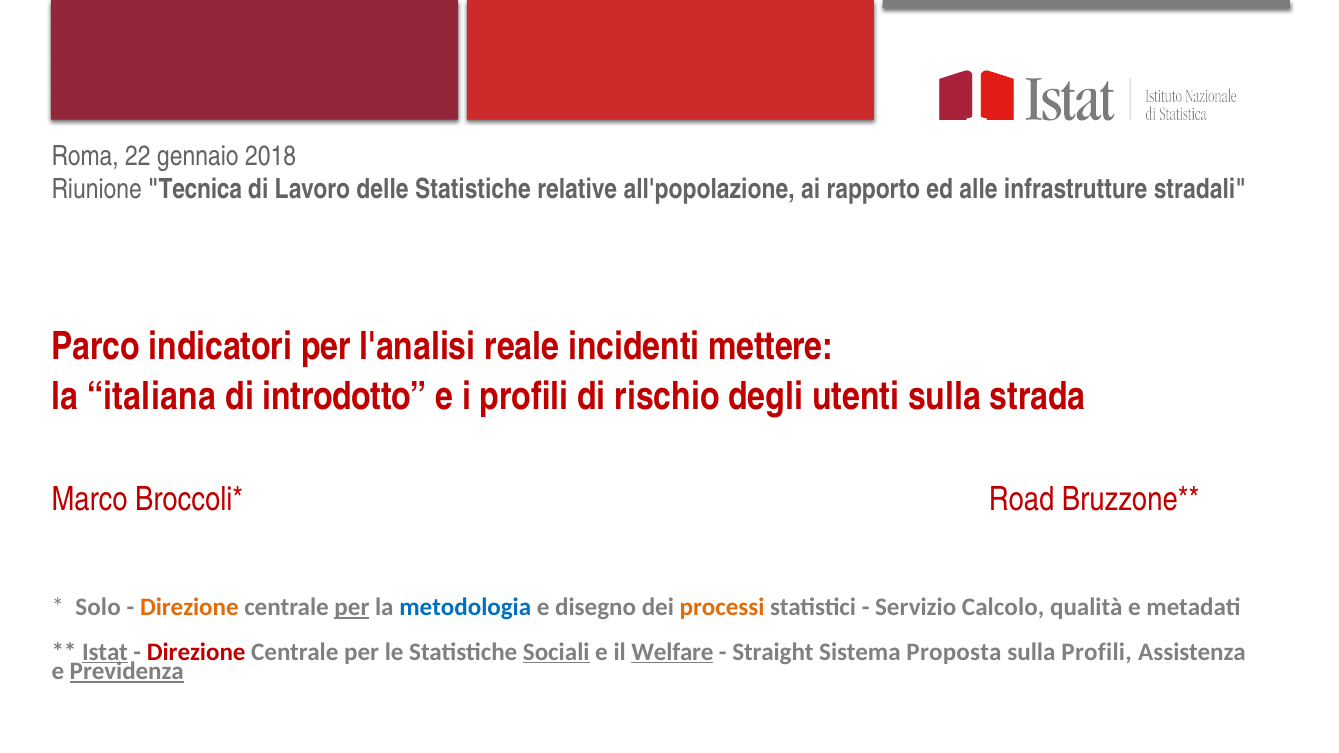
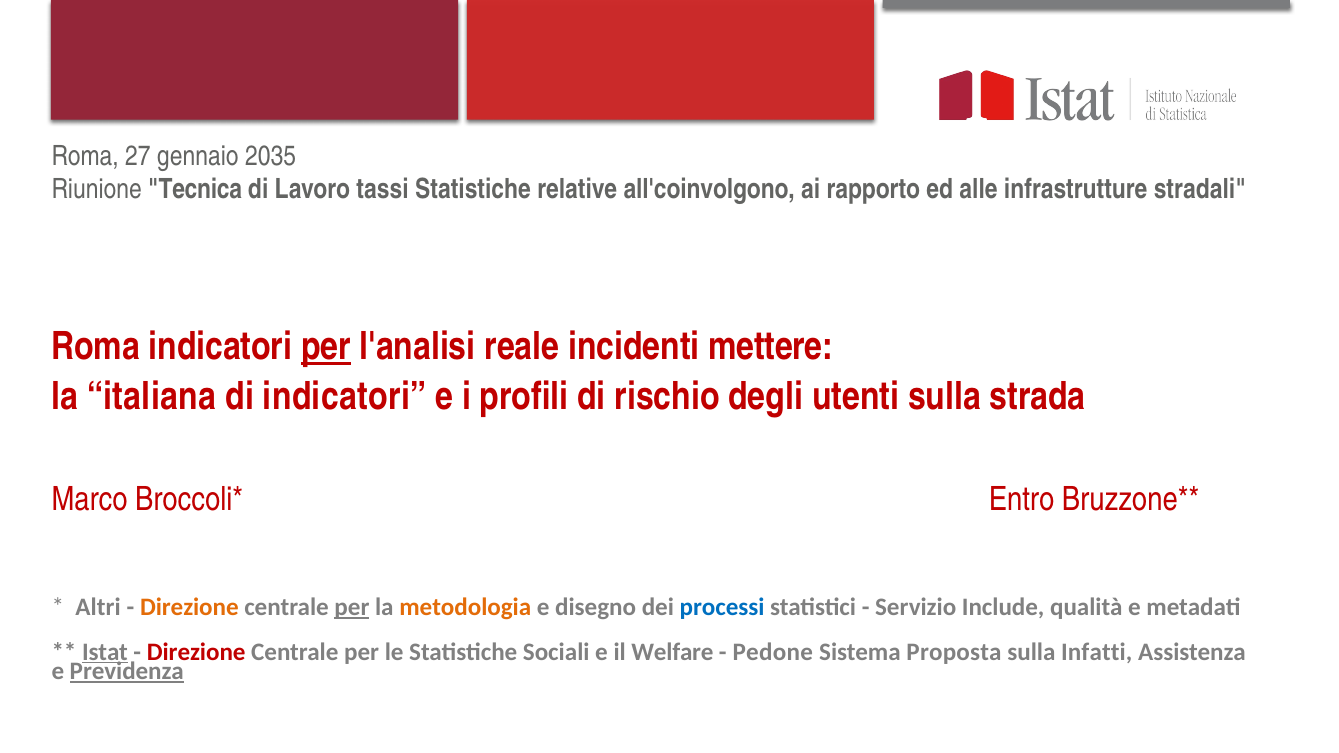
22: 22 -> 27
2018: 2018 -> 2035
delle: delle -> tassi
all'popolazione: all'popolazione -> all'coinvolgono
Parco at (96, 347): Parco -> Roma
per at (326, 347) underline: none -> present
di introdotto: introdotto -> indicatori
Road: Road -> Entro
Solo: Solo -> Altri
metodologia colour: blue -> orange
processi colour: orange -> blue
Calcolo: Calcolo -> Include
Sociali underline: present -> none
Welfare underline: present -> none
Straight: Straight -> Pedone
sulla Profili: Profili -> Infatti
